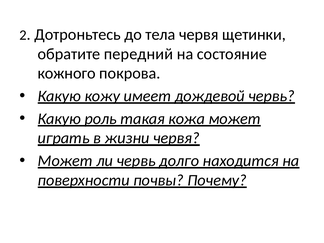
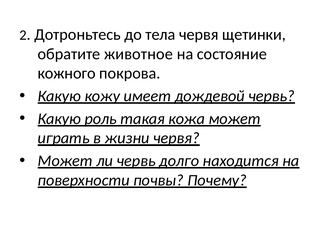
передний: передний -> животное
